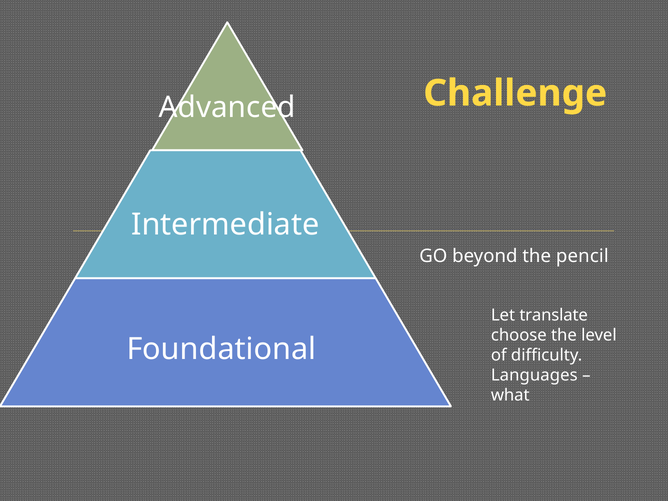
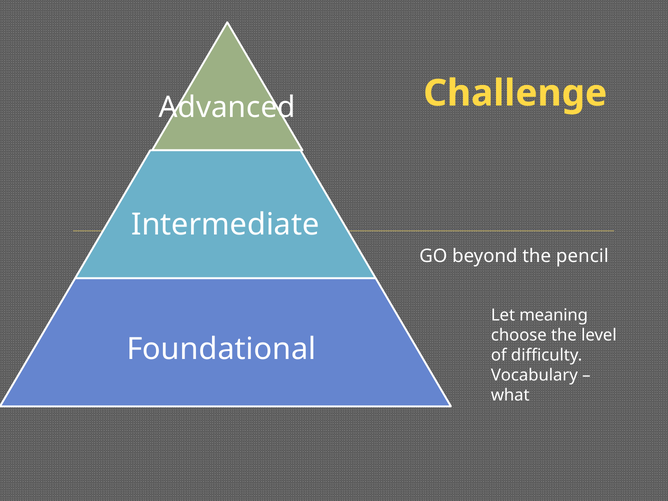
translate: translate -> meaning
Languages: Languages -> Vocabulary
